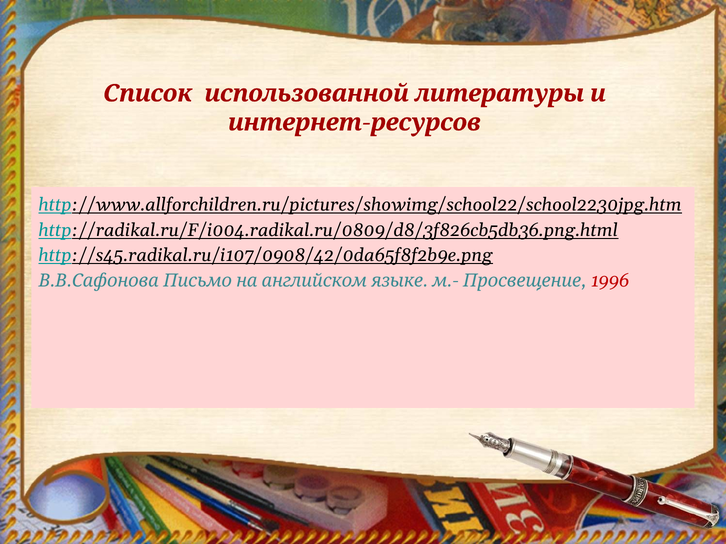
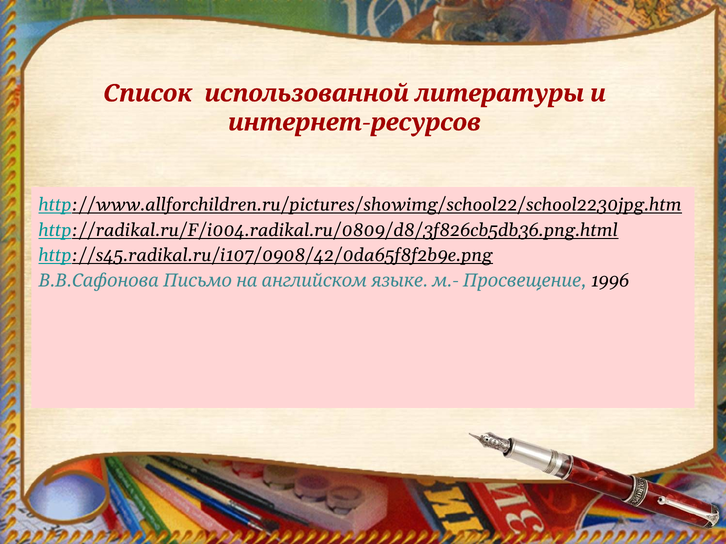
1996 colour: red -> black
